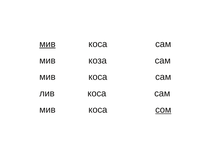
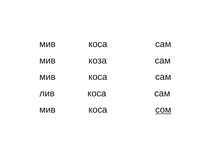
мив at (47, 44) underline: present -> none
